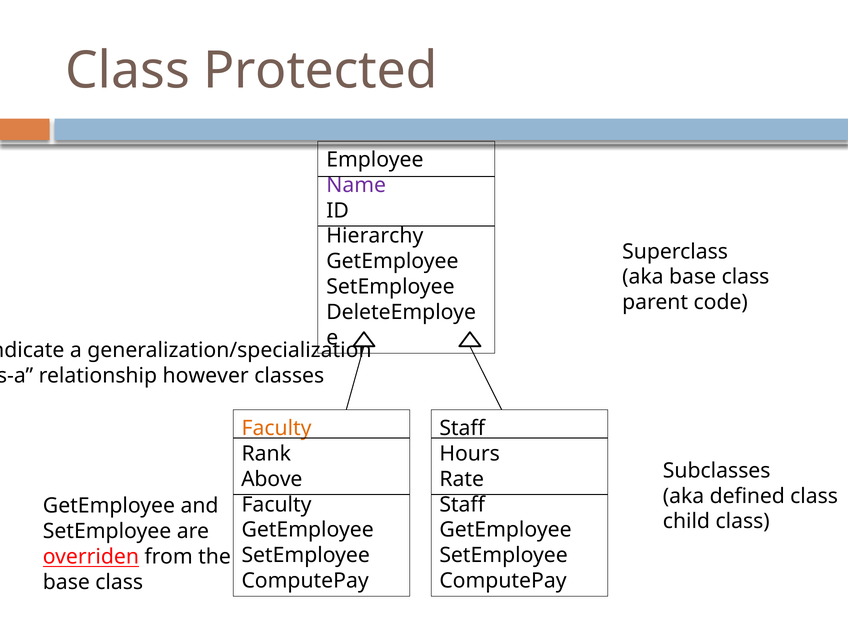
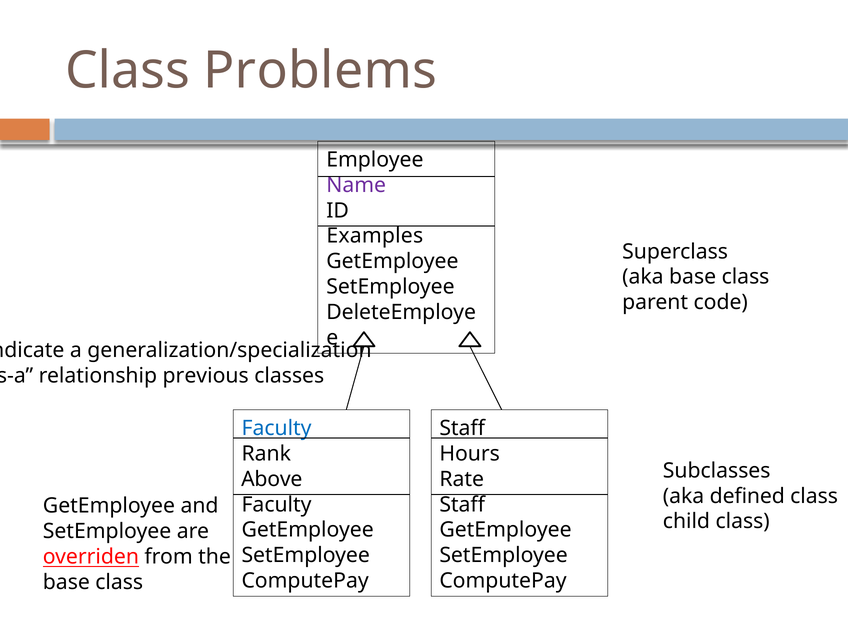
Protected: Protected -> Problems
Hierarchy: Hierarchy -> Examples
however: however -> previous
Faculty at (277, 428) colour: orange -> blue
